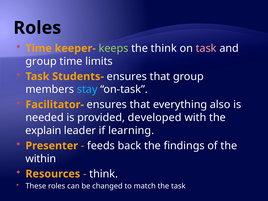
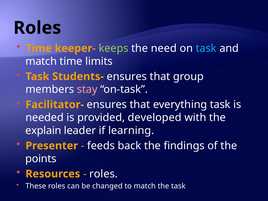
the think: think -> need
task at (206, 48) colour: pink -> light blue
group at (41, 61): group -> match
stay colour: light blue -> pink
everything also: also -> task
within: within -> points
think at (104, 174): think -> roles
